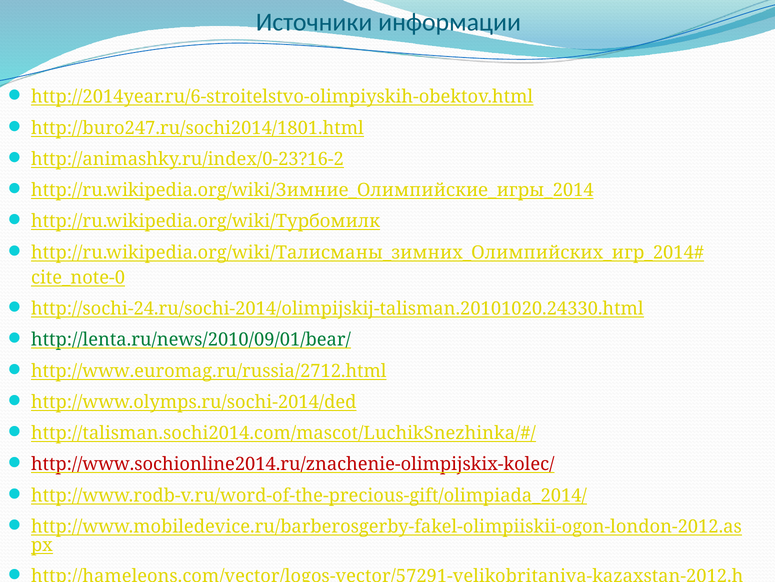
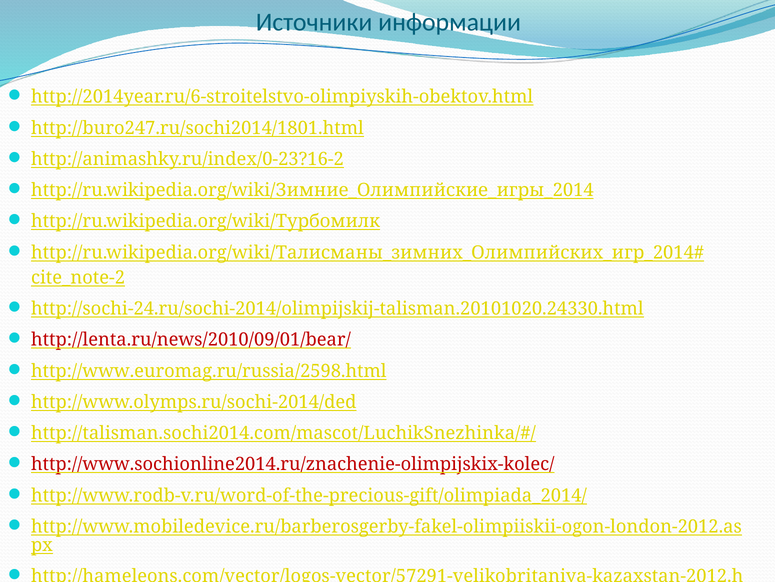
cite_note-0: cite_note-0 -> cite_note-2
http://lenta.ru/news/2010/09/01/bear/ colour: green -> red
http://www.euromag.ru/russia/2712.html: http://www.euromag.ru/russia/2712.html -> http://www.euromag.ru/russia/2598.html
